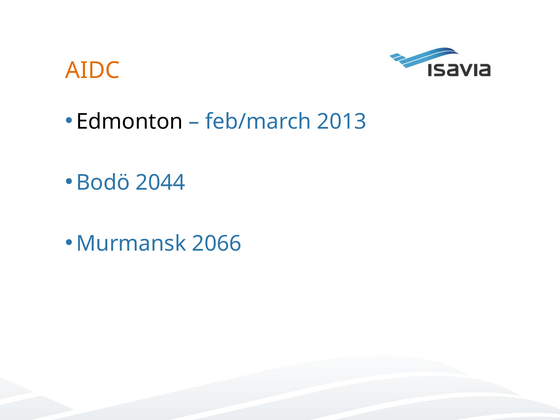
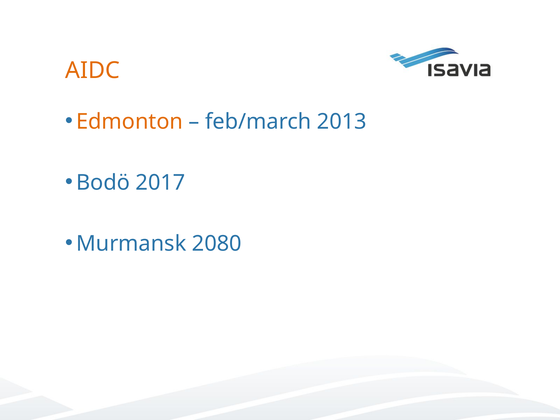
Edmonton colour: black -> orange
2044: 2044 -> 2017
2066: 2066 -> 2080
